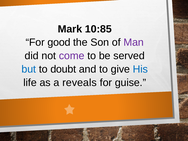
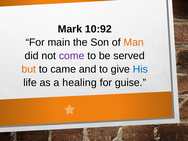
10:85: 10:85 -> 10:92
good: good -> main
Man colour: purple -> orange
but colour: blue -> orange
doubt: doubt -> came
reveals: reveals -> healing
